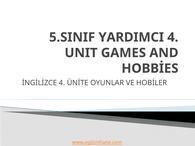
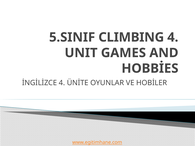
YARDIMCI: YARDIMCI -> CLIMBING
